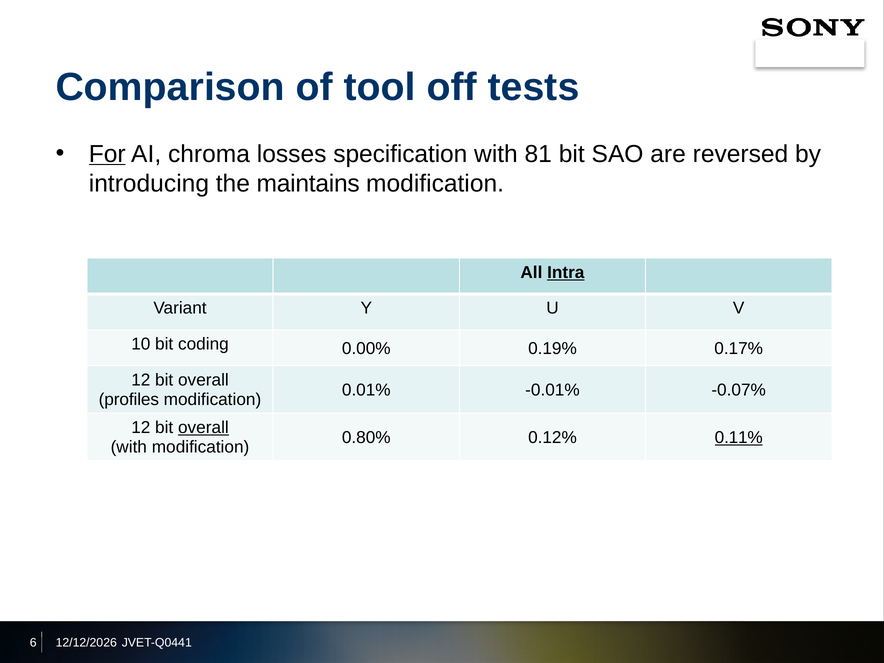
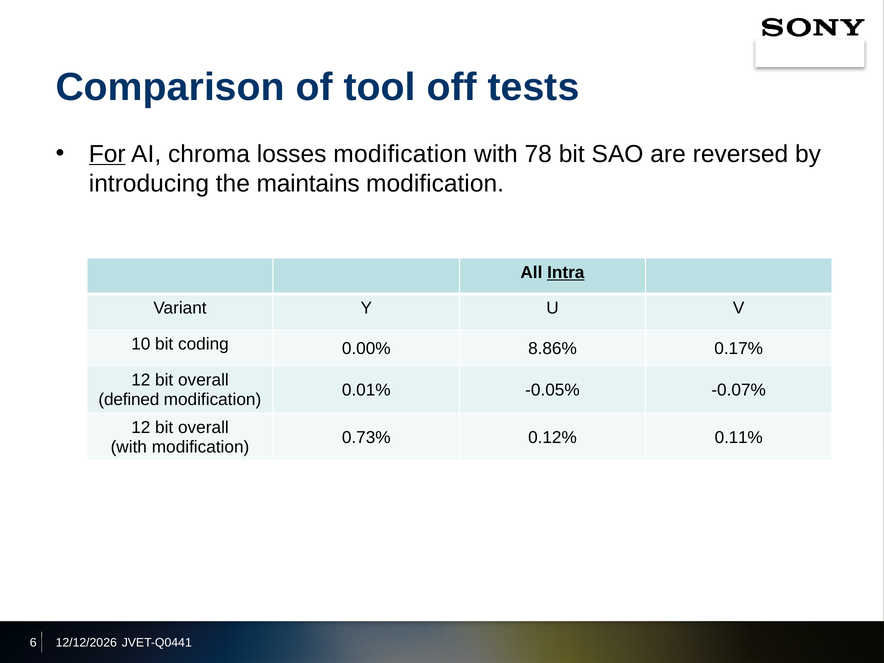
losses specification: specification -> modification
81: 81 -> 78
0.19%: 0.19% -> 8.86%
-0.01%: -0.01% -> -0.05%
profiles: profiles -> defined
overall at (203, 428) underline: present -> none
0.80%: 0.80% -> 0.73%
0.11% underline: present -> none
